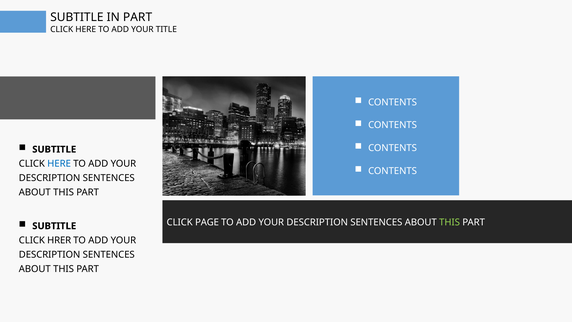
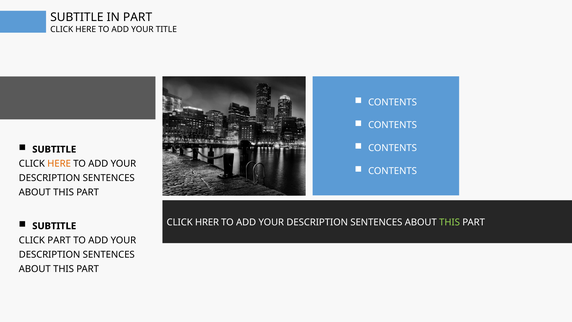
HERE at (59, 164) colour: blue -> orange
PAGE: PAGE -> HRER
CLICK HRER: HRER -> PART
